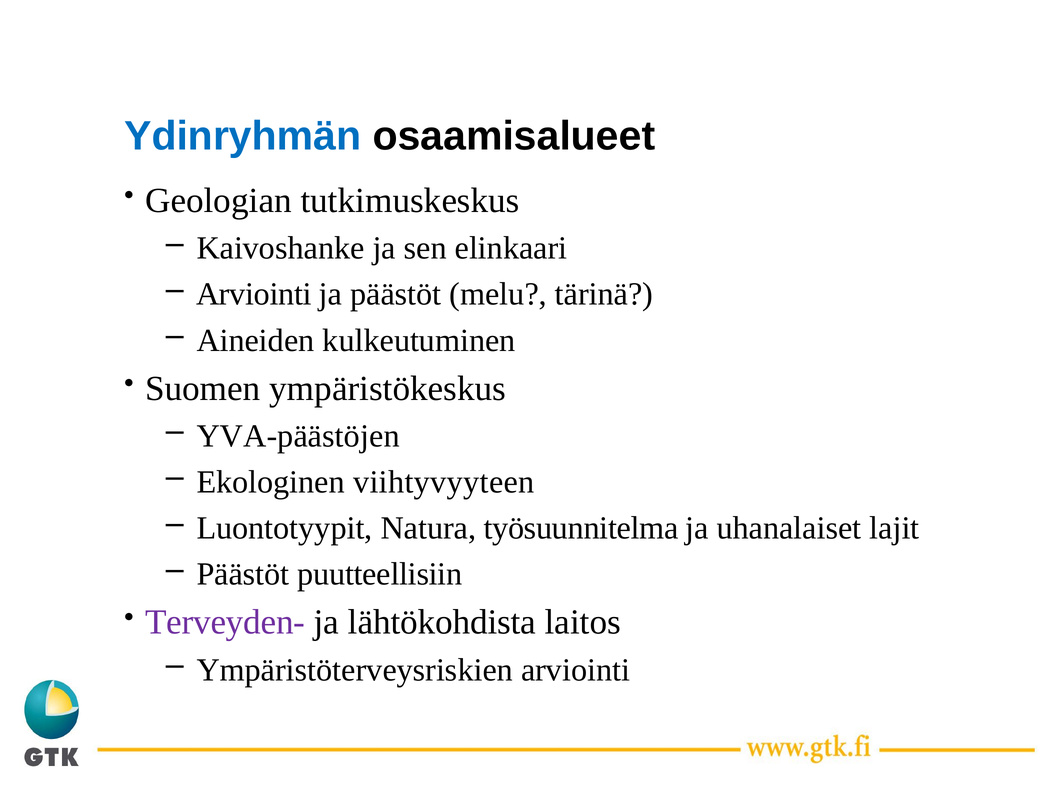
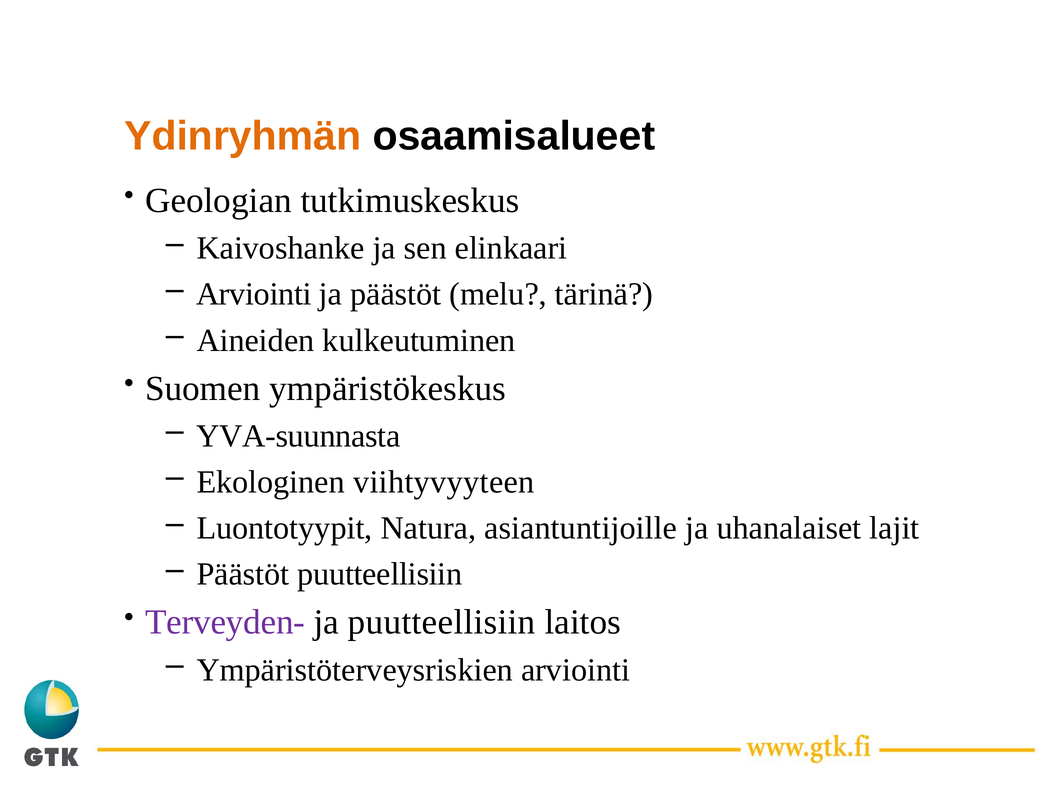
Ydinryhmän colour: blue -> orange
YVA-päästöjen: YVA-päästöjen -> YVA-suunnasta
työsuunnitelma: työsuunnitelma -> asiantuntijoille
ja lähtökohdista: lähtökohdista -> puutteellisiin
